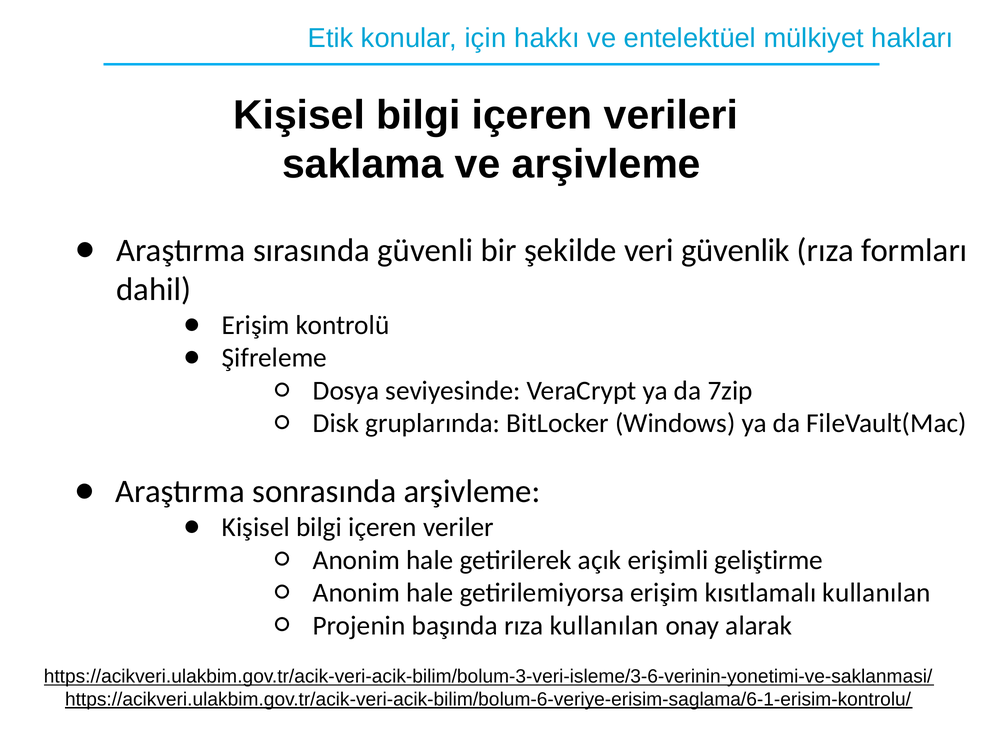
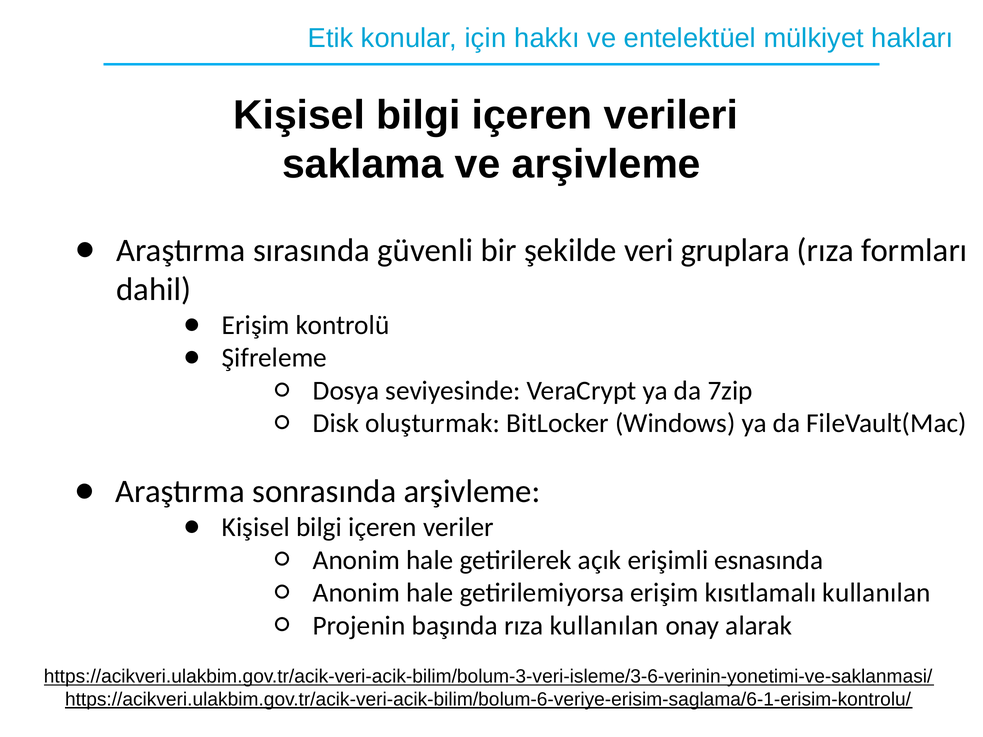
güvenlik: güvenlik -> gruplara
gruplarında: gruplarında -> oluşturmak
geliştirme: geliştirme -> esnasında
